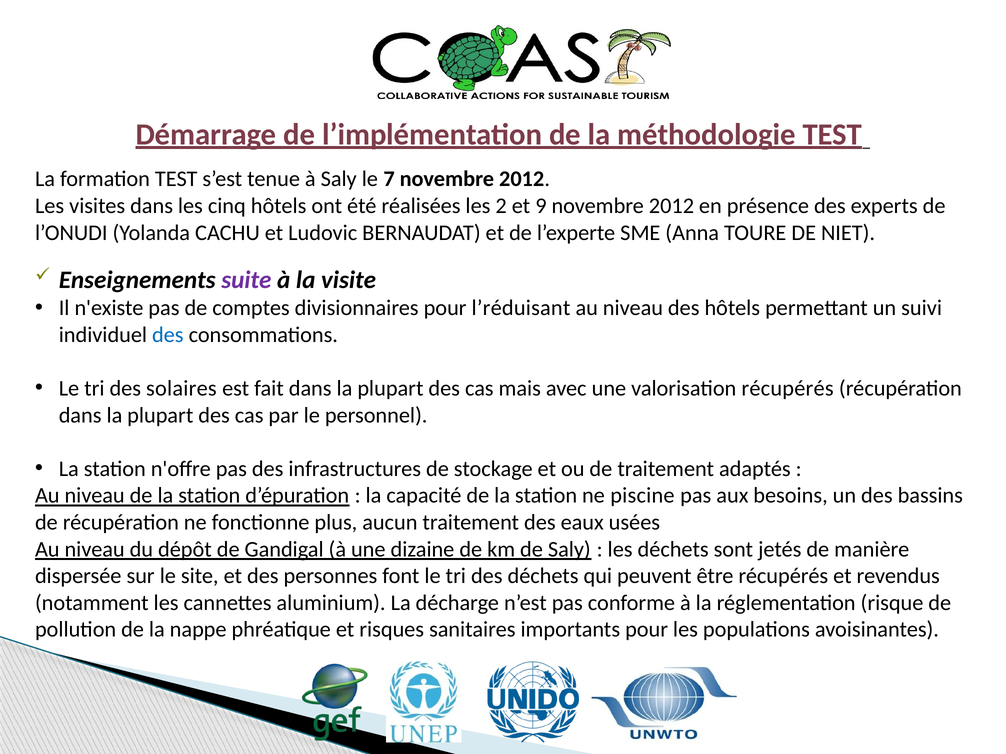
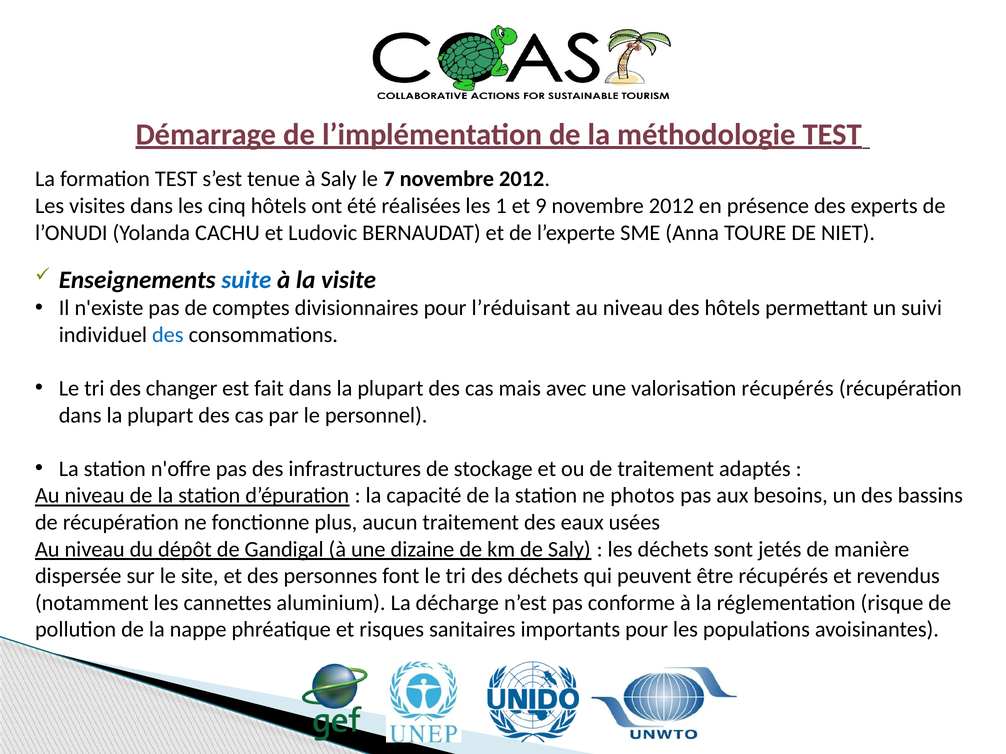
2: 2 -> 1
suite colour: purple -> blue
solaires: solaires -> changer
piscine: piscine -> photos
